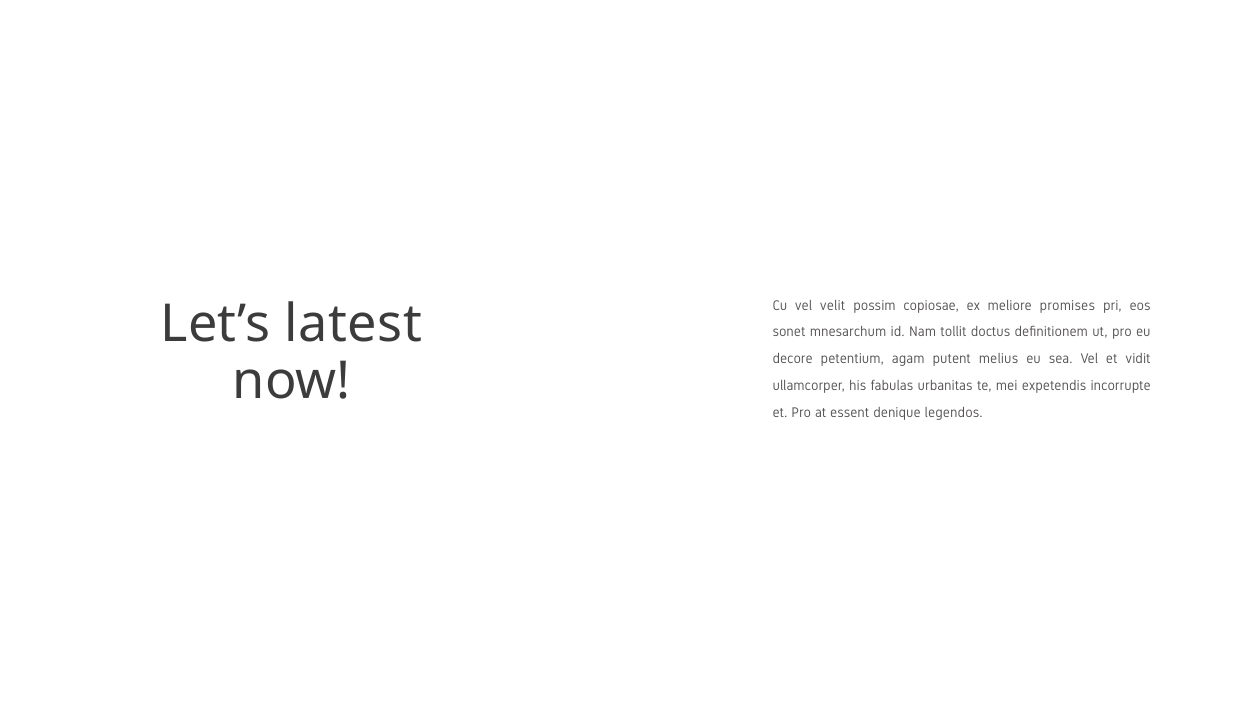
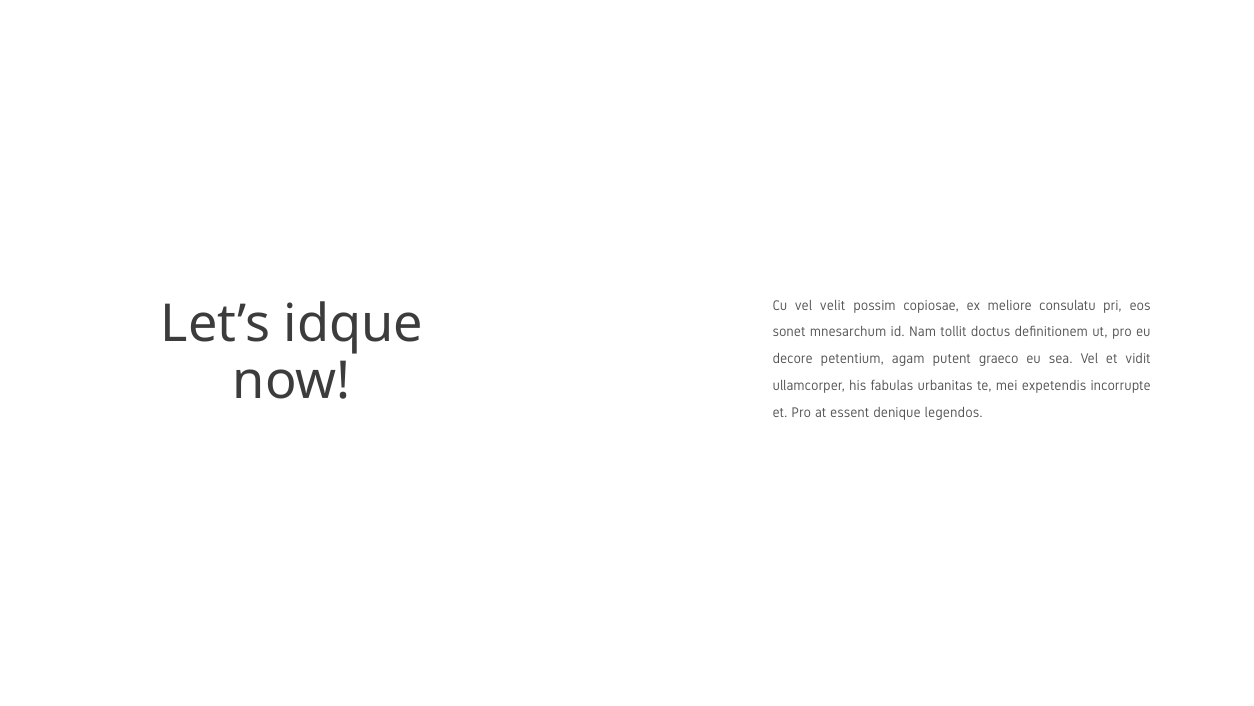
promises: promises -> consulatu
latest: latest -> idque
melius: melius -> graeco
